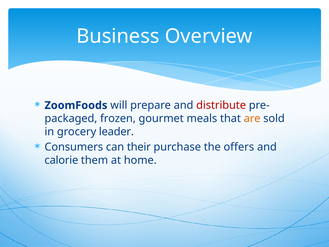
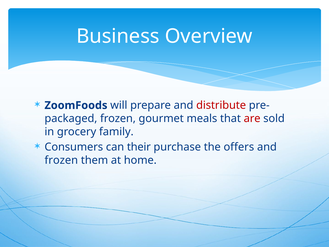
are colour: orange -> red
leader: leader -> family
calorie at (61, 160): calorie -> frozen
